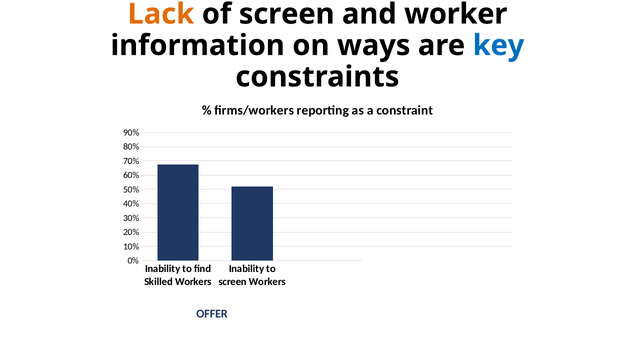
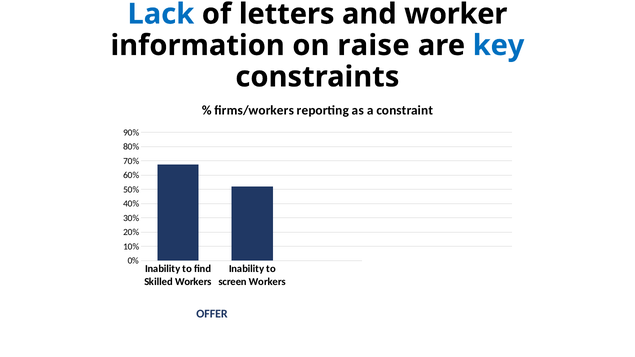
Lack colour: orange -> blue
of screen: screen -> letters
ways: ways -> raise
